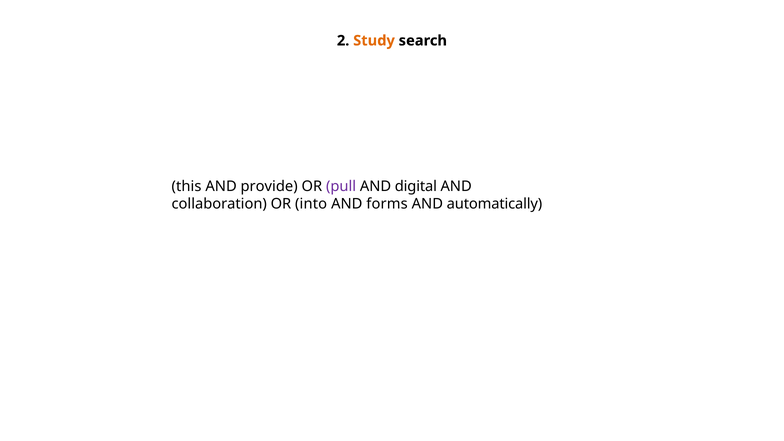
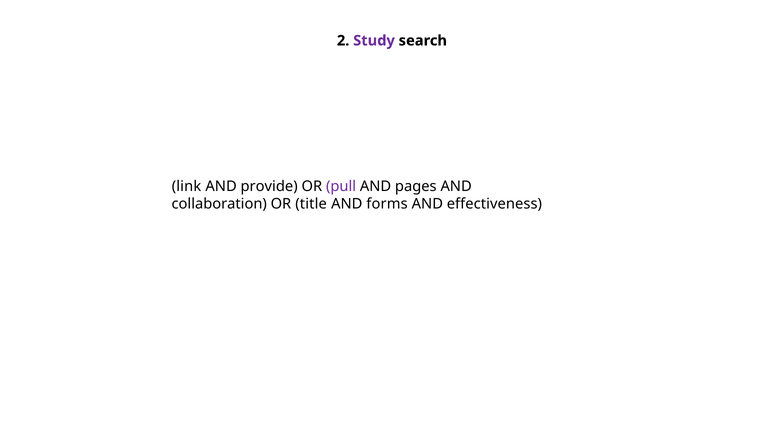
Study colour: orange -> purple
this: this -> link
digital: digital -> pages
into: into -> title
automatically: automatically -> effectiveness
